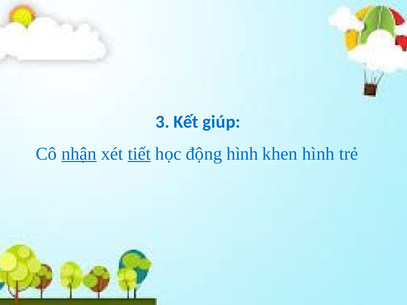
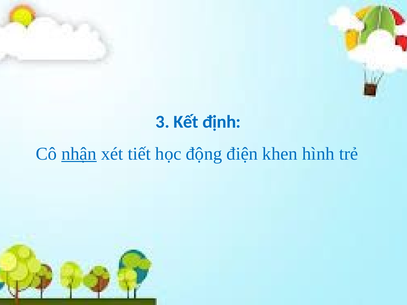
giúp: giúp -> định
tiết underline: present -> none
động hình: hình -> điện
